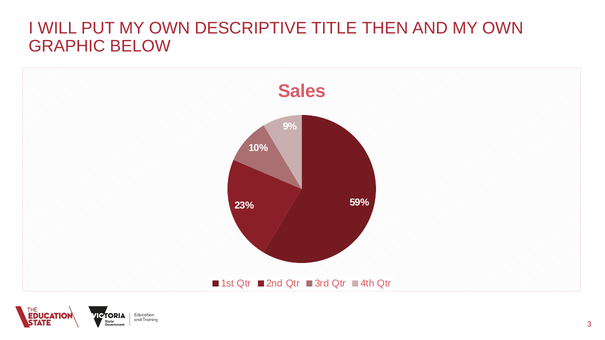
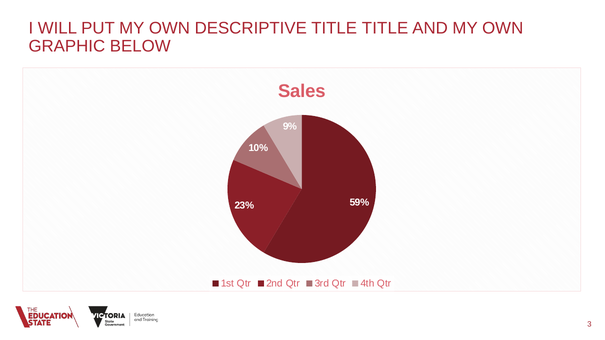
TITLE THEN: THEN -> TITLE
